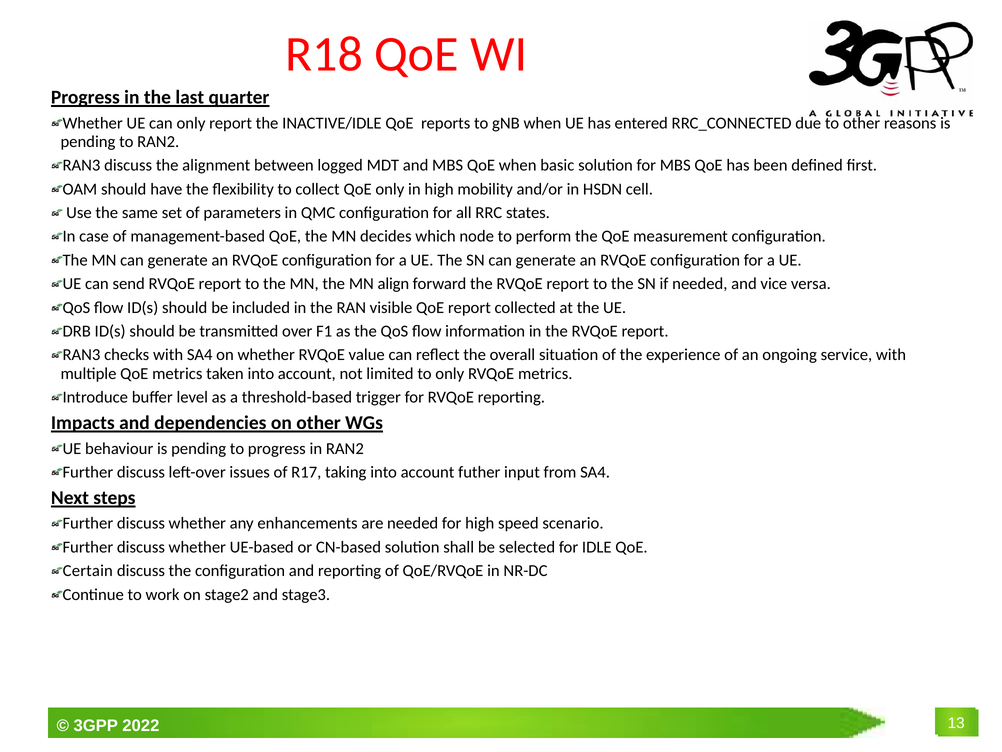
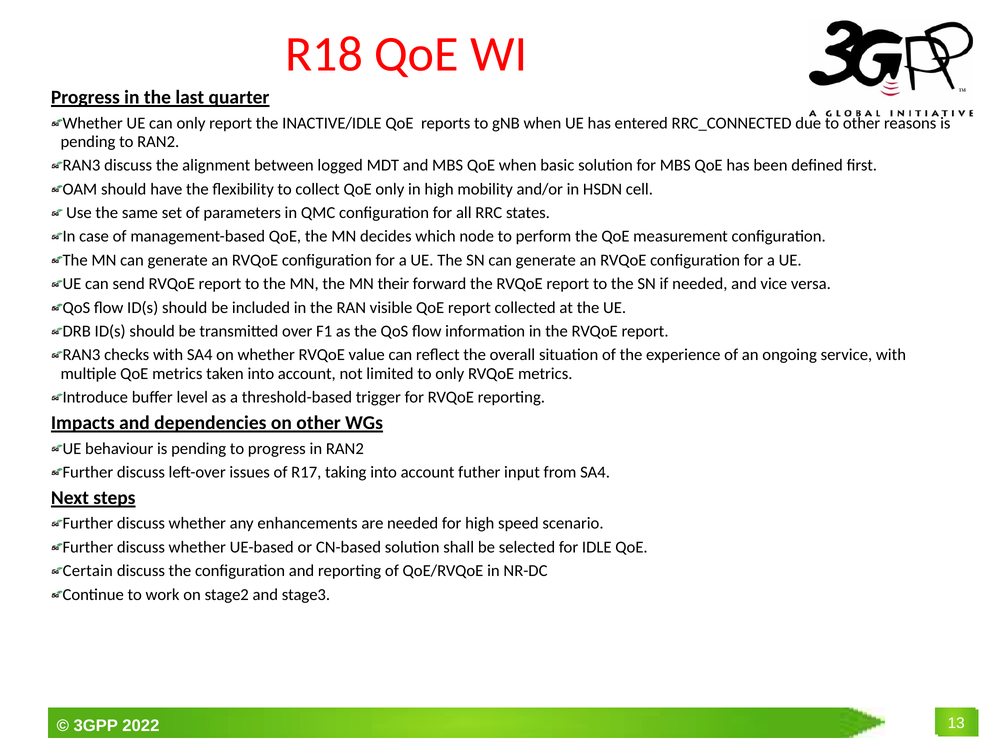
align: align -> their
